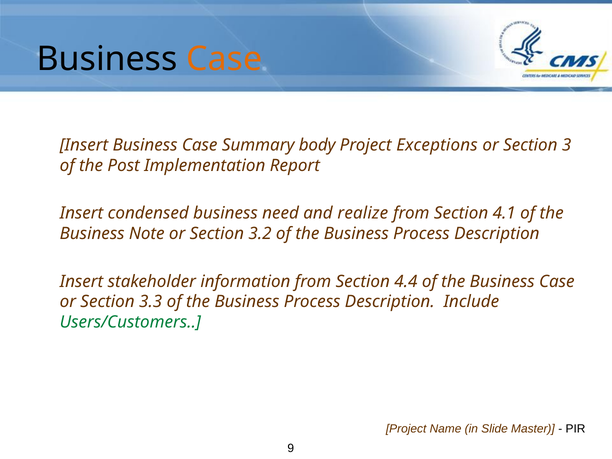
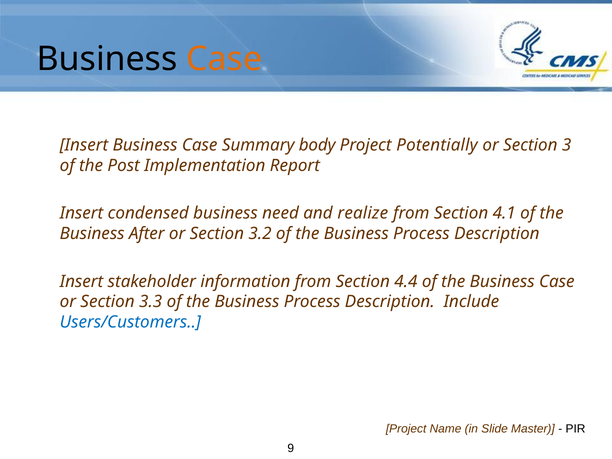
Exceptions: Exceptions -> Potentially
Note: Note -> After
Users/Customers colour: green -> blue
